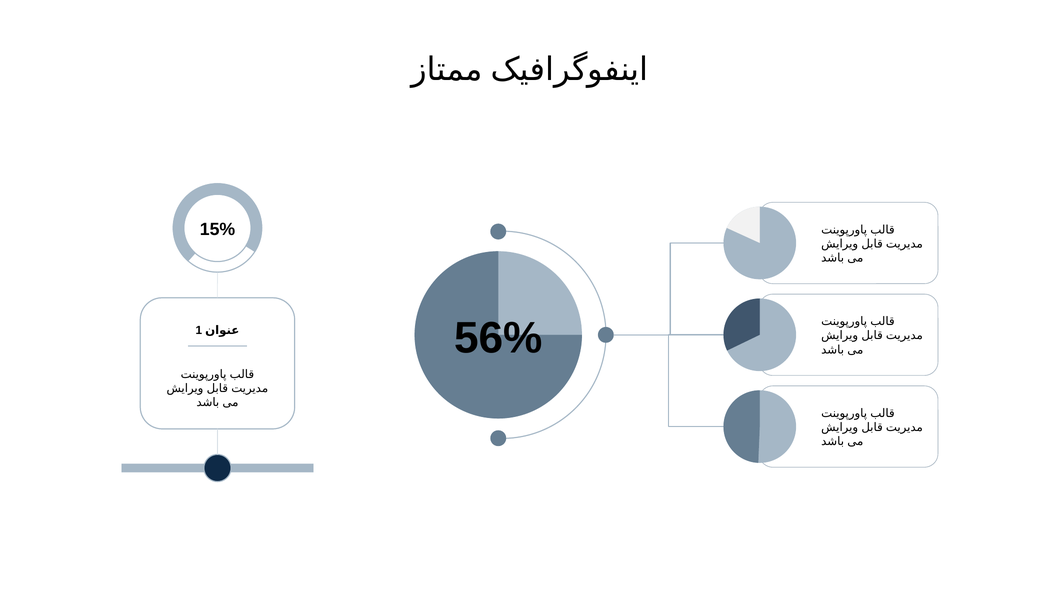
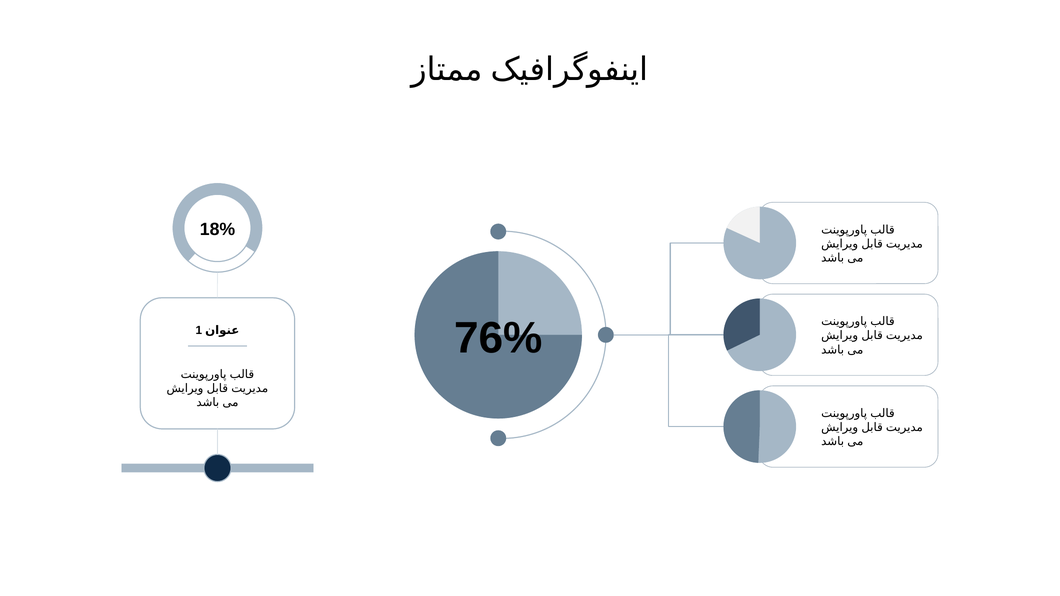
15%: 15% -> 18%
56%: 56% -> 76%
